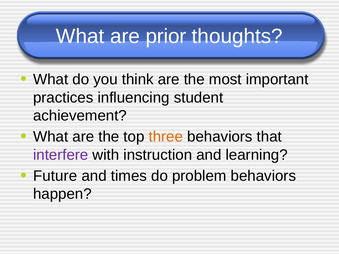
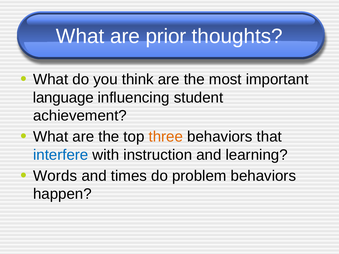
practices: practices -> language
interfere colour: purple -> blue
Future: Future -> Words
